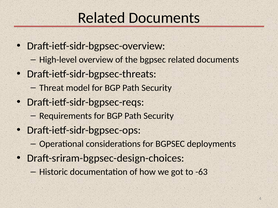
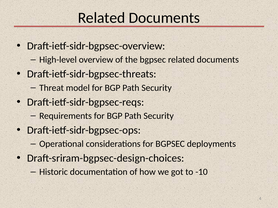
-63: -63 -> -10
